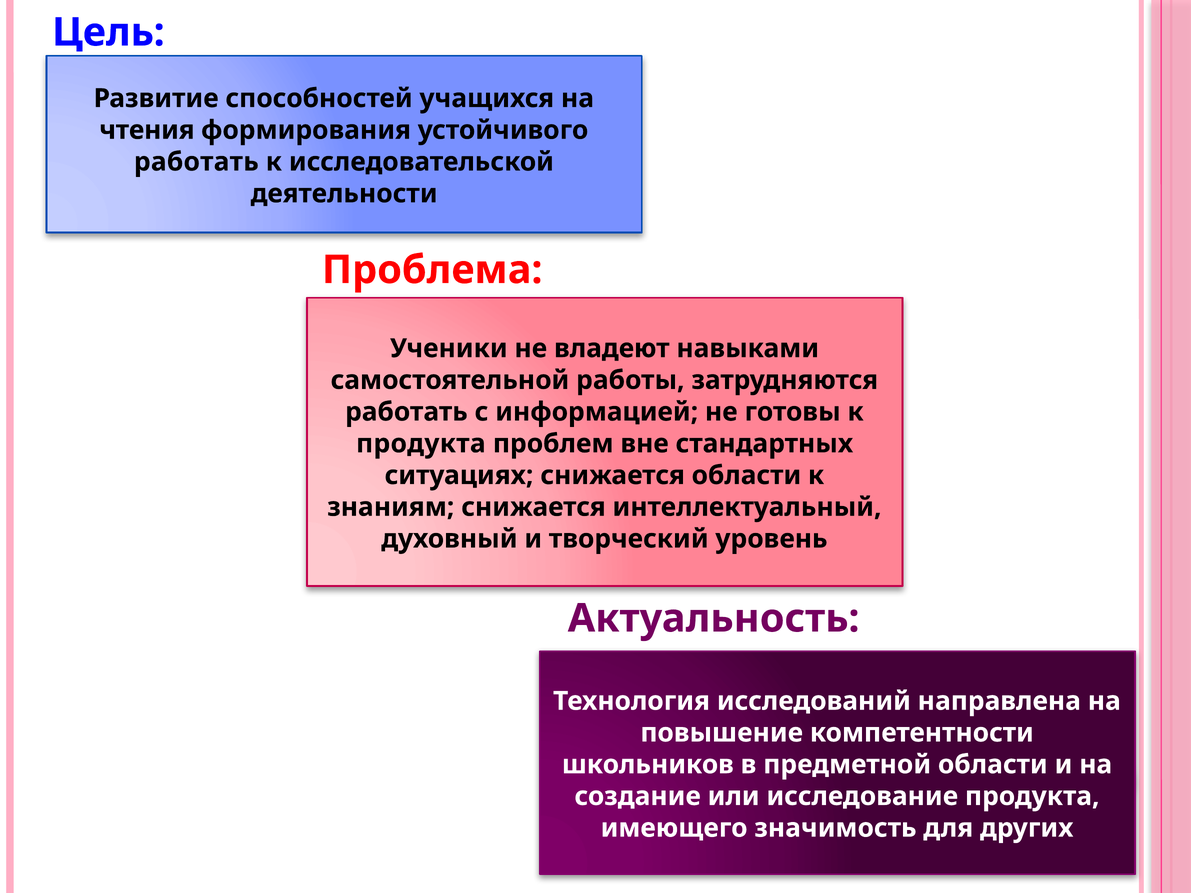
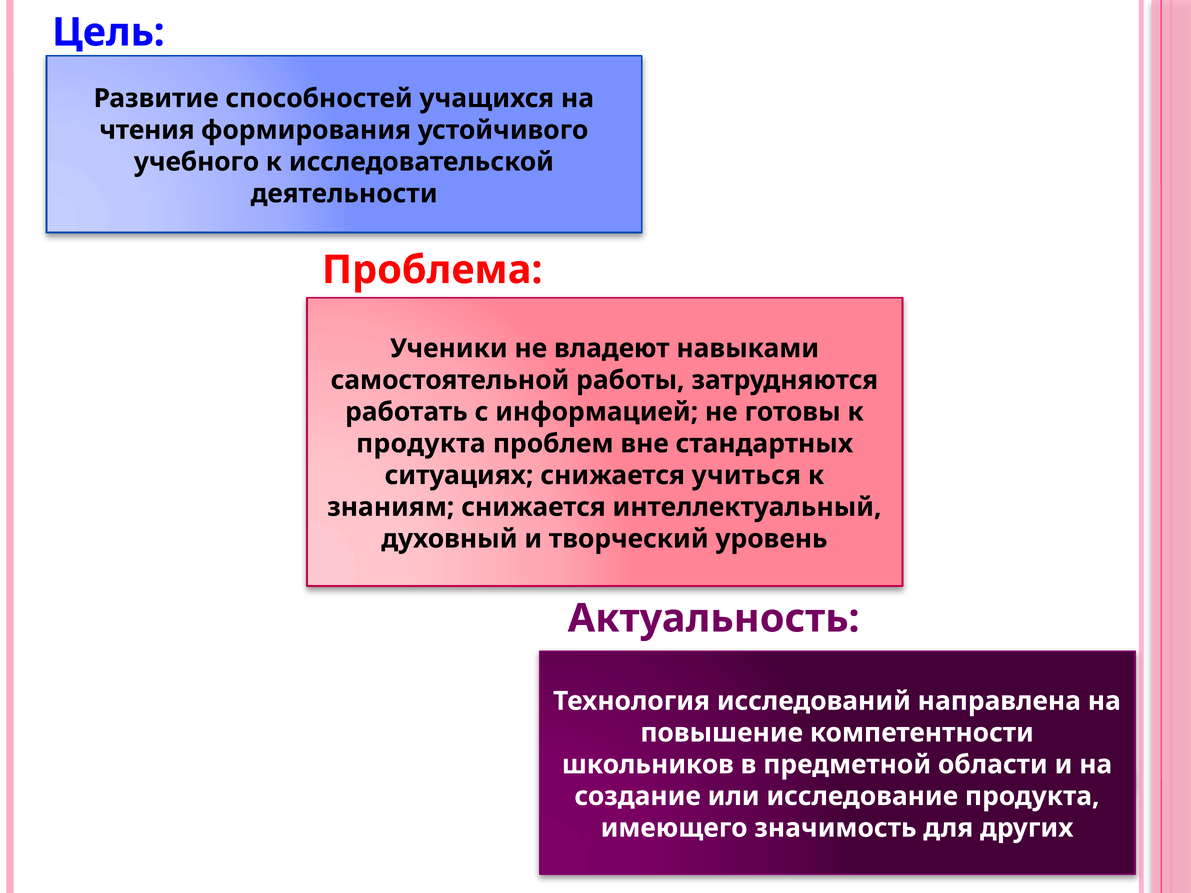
работать at (196, 162): работать -> учебного
снижается области: области -> учиться
